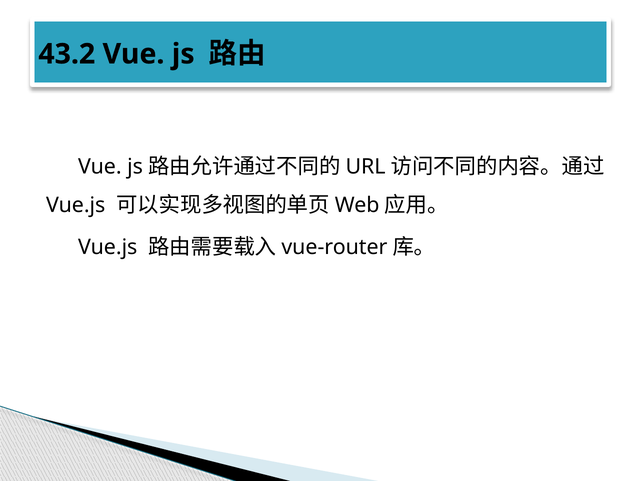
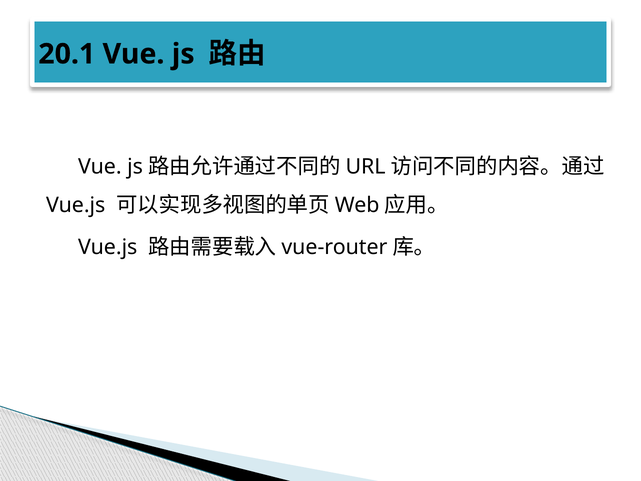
43.2: 43.2 -> 20.1
